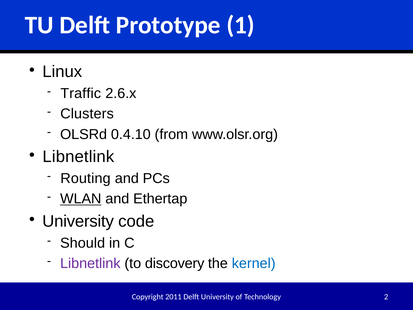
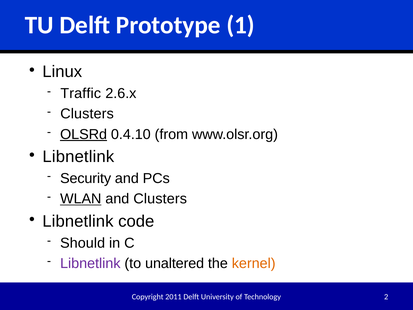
OLSRd underline: none -> present
Routing: Routing -> Security
and Ethertap: Ethertap -> Clusters
University at (78, 221): University -> Libnetlink
discovery: discovery -> unaltered
kernel colour: blue -> orange
